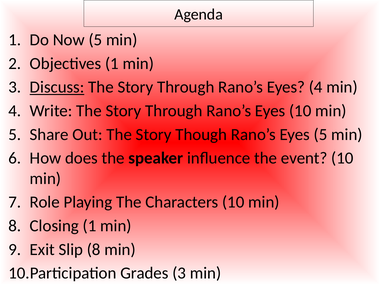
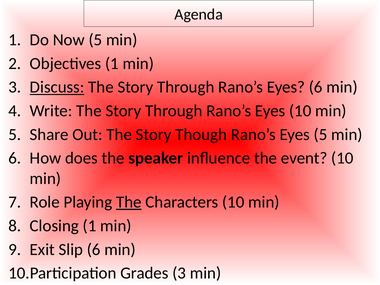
Eyes 4: 4 -> 6
The at (129, 202) underline: none -> present
Slip 8: 8 -> 6
